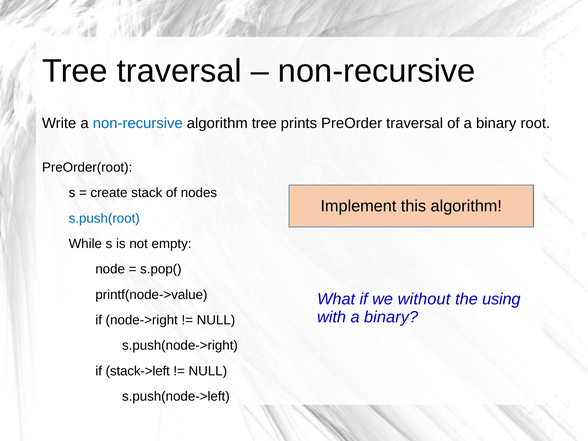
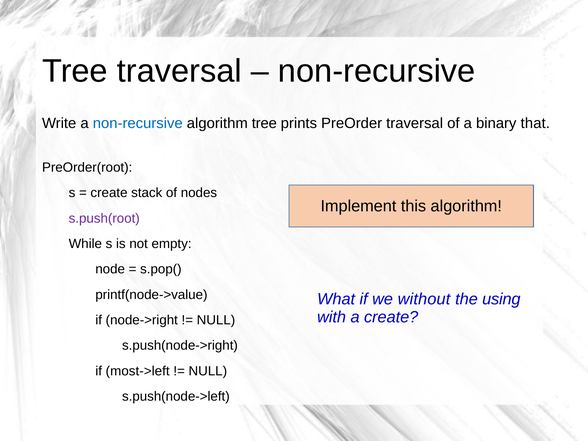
root: root -> that
s.push(root colour: blue -> purple
with a binary: binary -> create
stack->left: stack->left -> most->left
